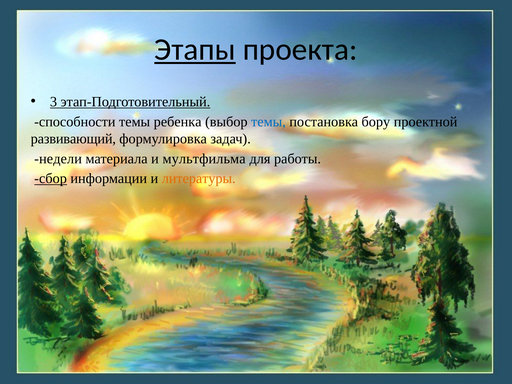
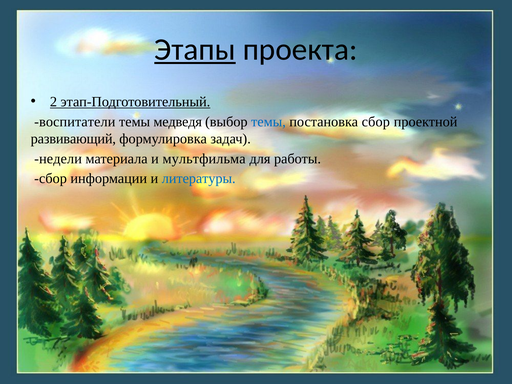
3: 3 -> 2
способности: способности -> воспитатели
ребенка: ребенка -> медведя
постановка бору: бору -> сбор
сбор at (51, 179) underline: present -> none
литературы colour: orange -> blue
